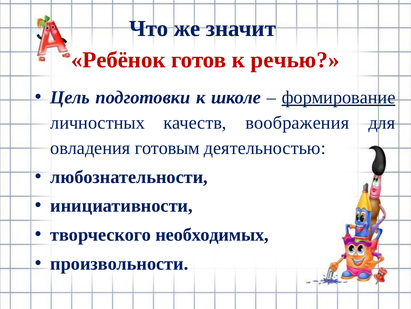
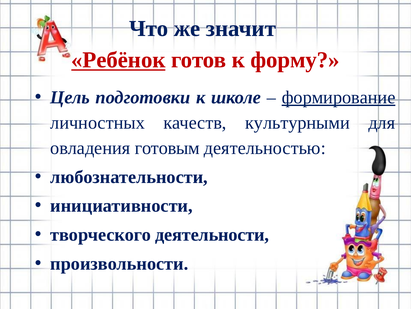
Ребёнок underline: none -> present
речью: речью -> форму
воображения: воображения -> культурными
необходимых: необходимых -> деятельности
